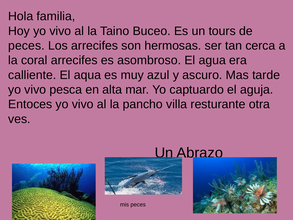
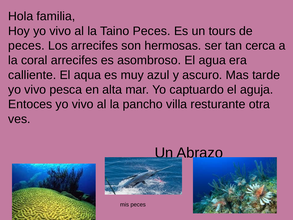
Taino Buceo: Buceo -> Peces
